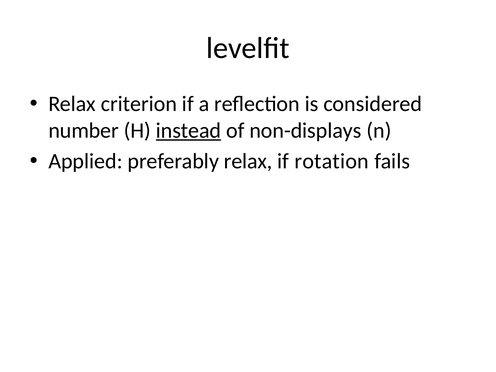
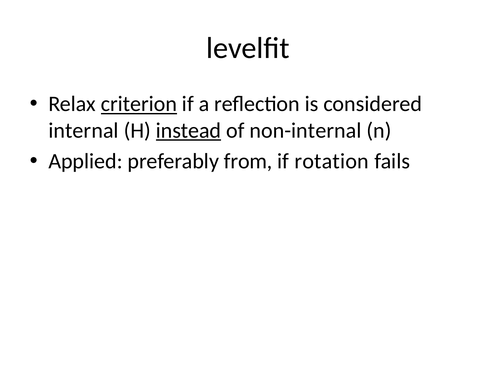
criterion underline: none -> present
number: number -> internal
non-displays: non-displays -> non-internal
preferably relax: relax -> from
